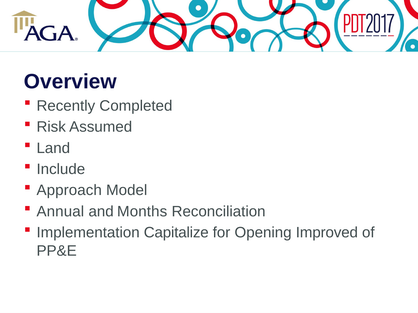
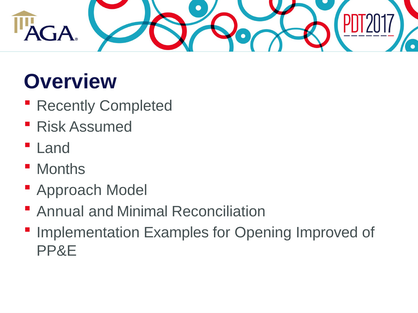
Include: Include -> Months
Months: Months -> Minimal
Capitalize: Capitalize -> Examples
